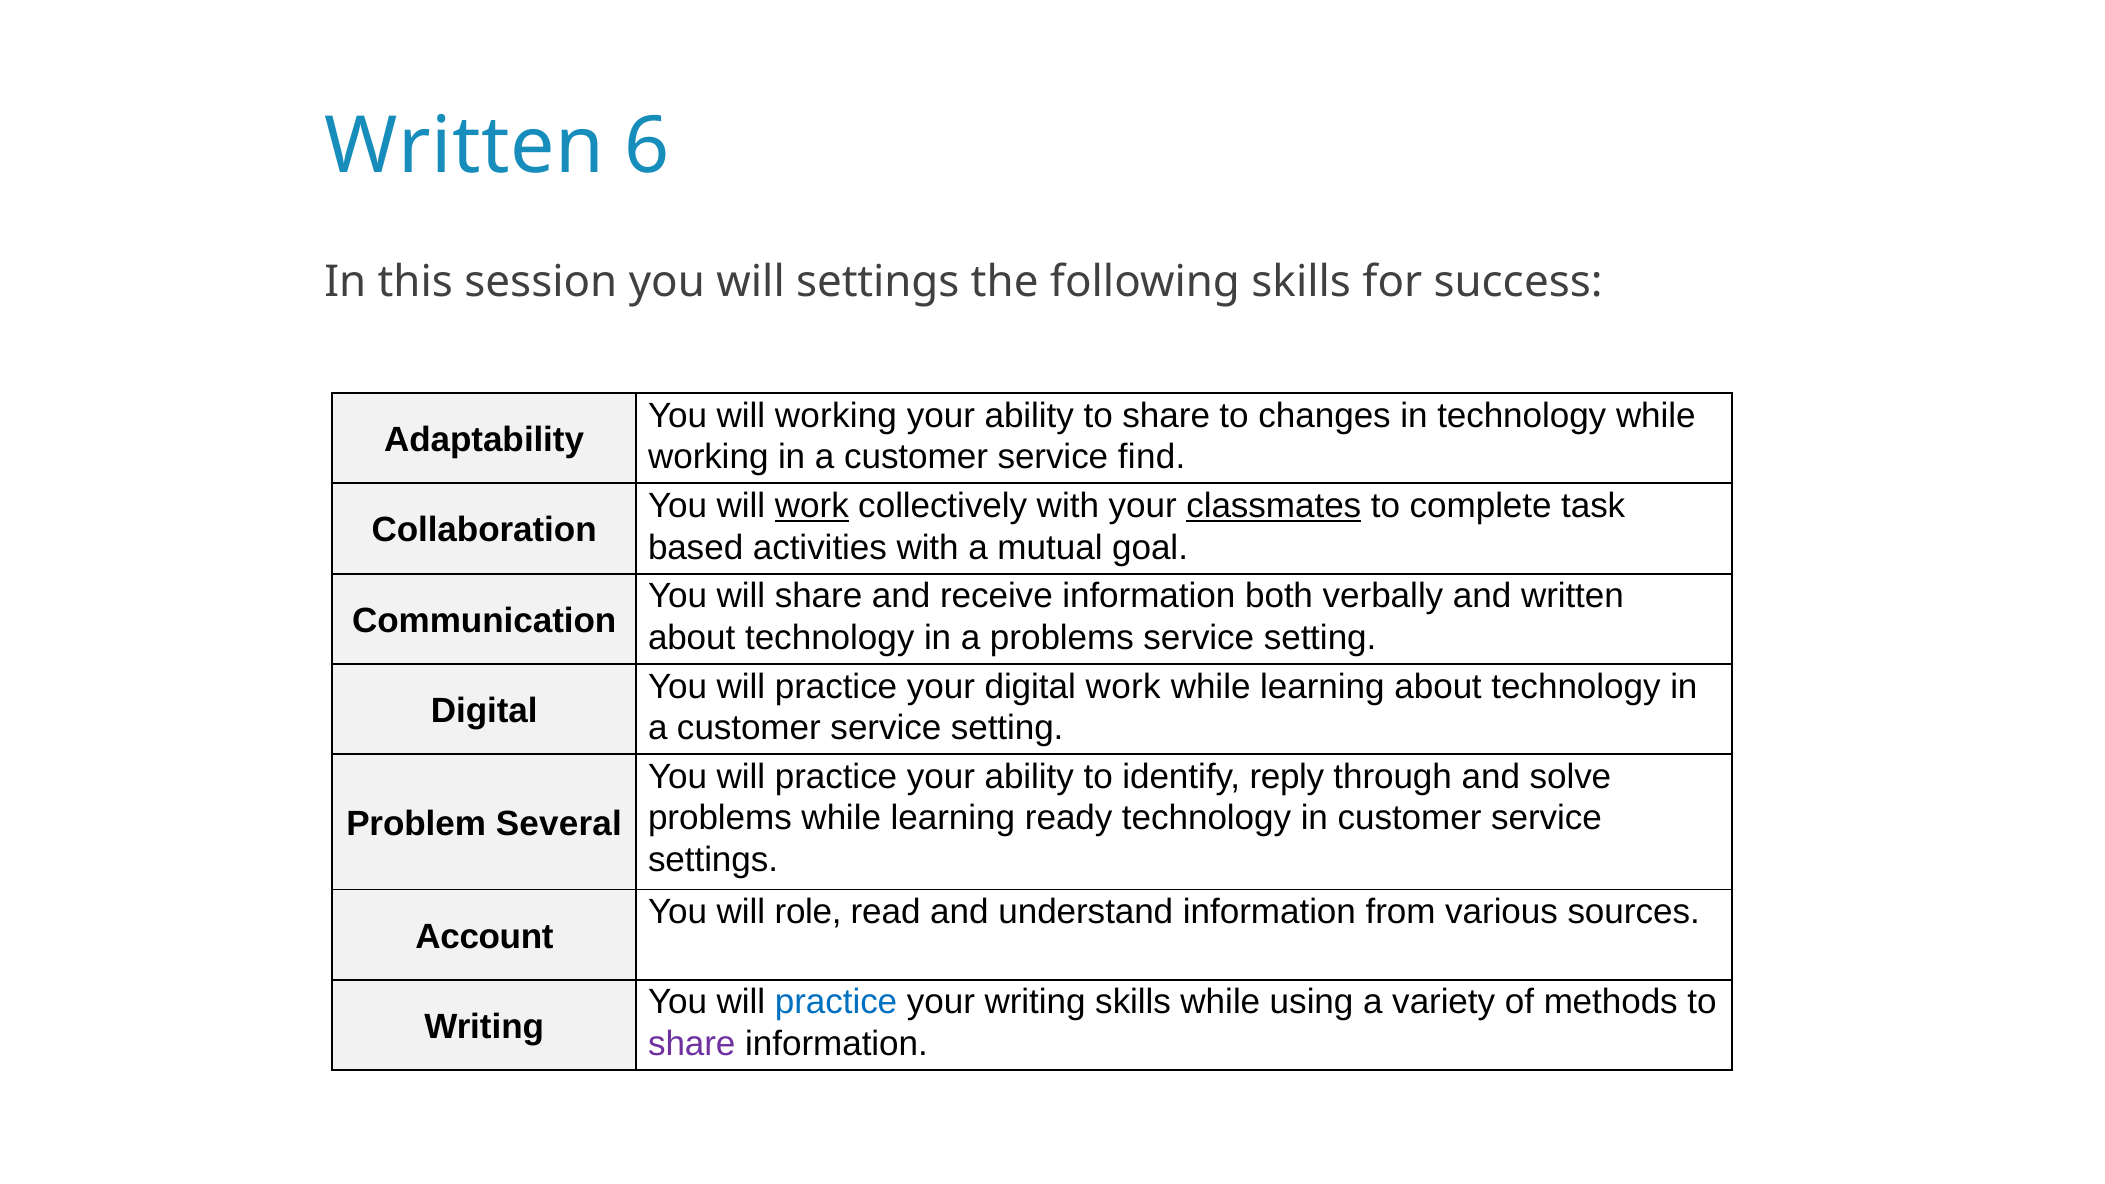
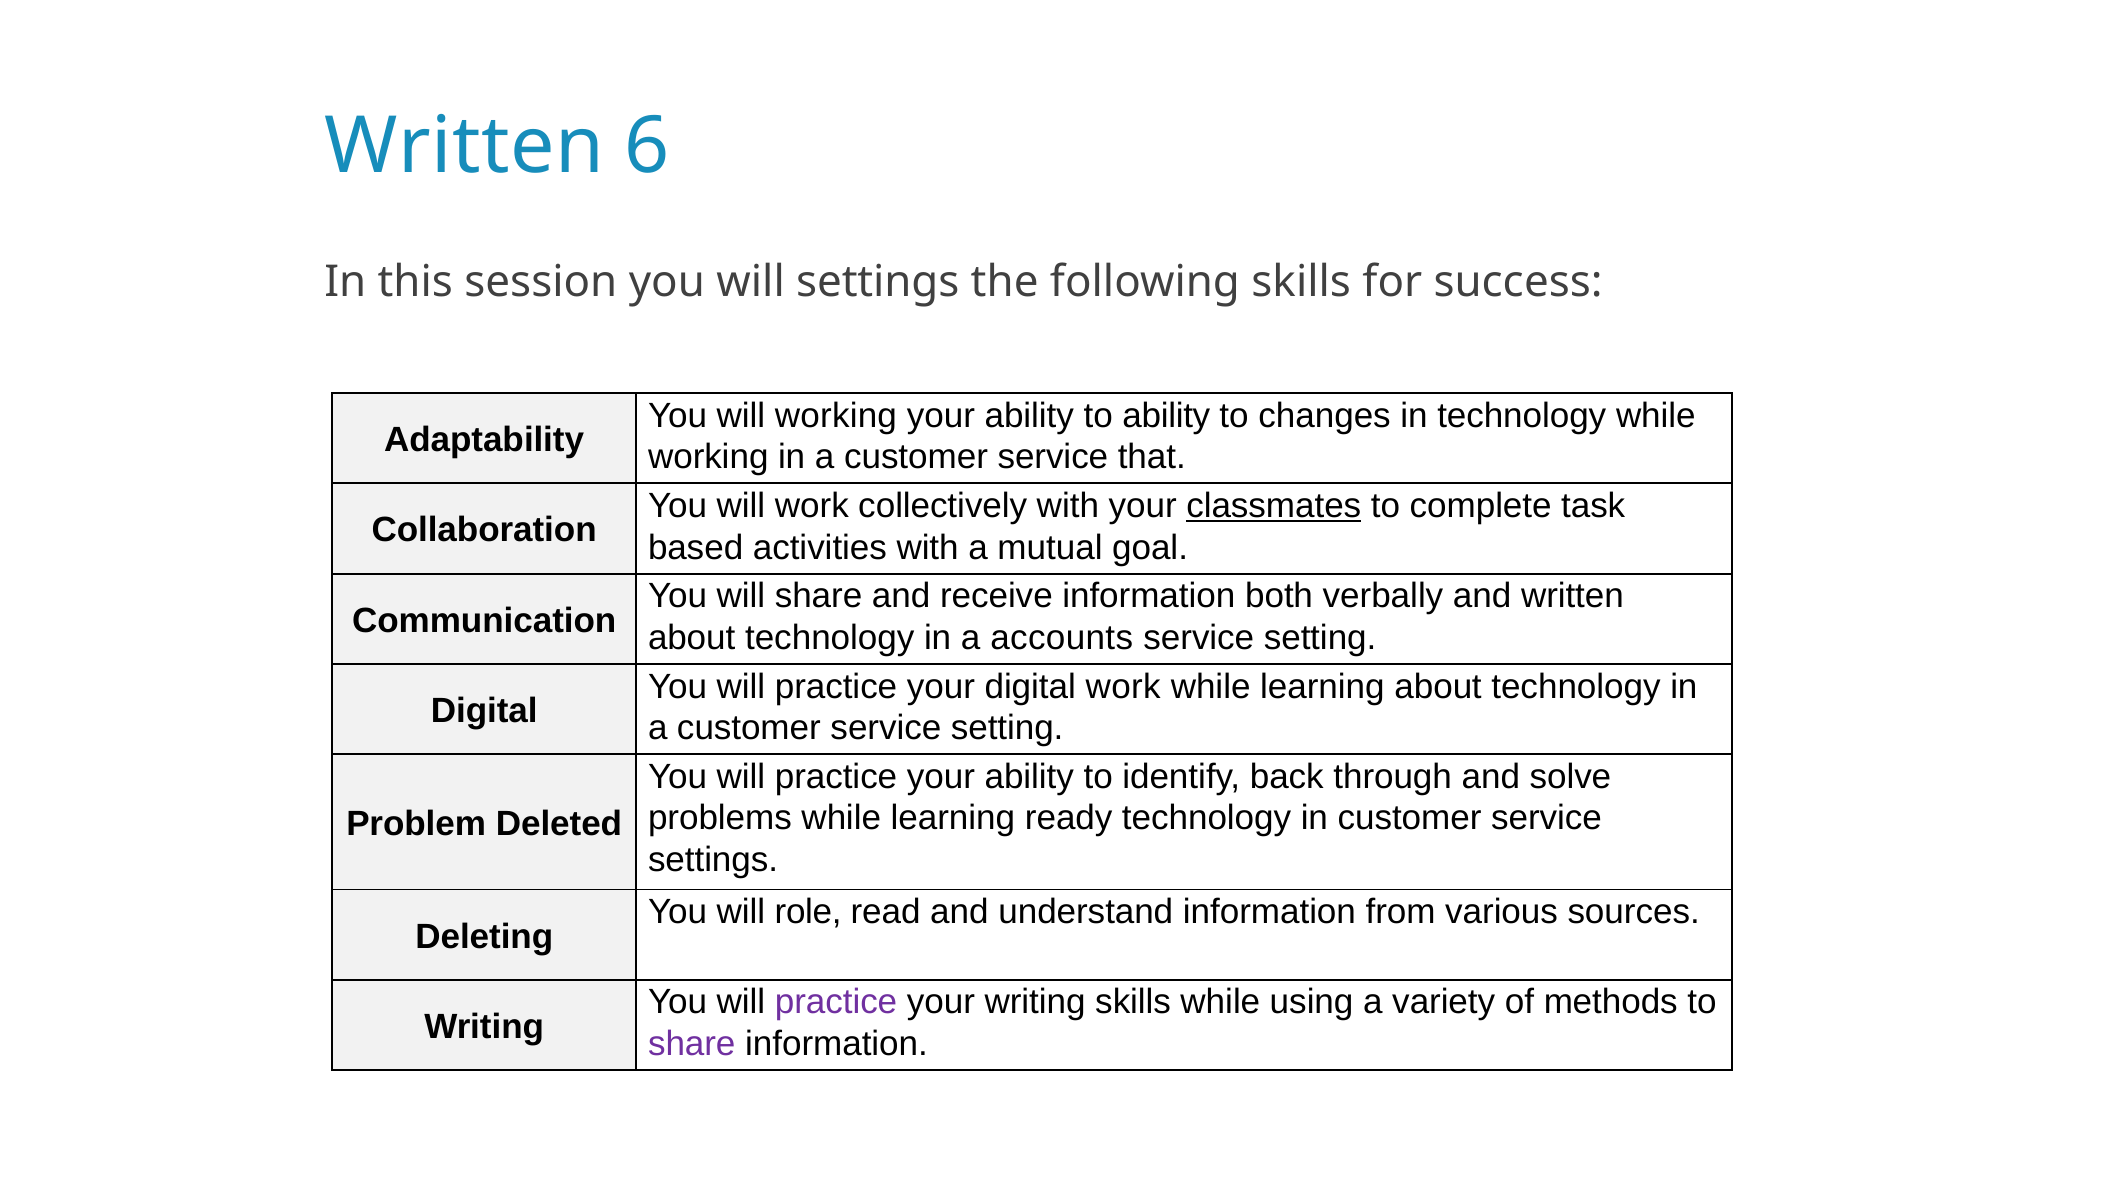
ability to share: share -> ability
find: find -> that
work at (812, 506) underline: present -> none
a problems: problems -> accounts
reply: reply -> back
Several: Several -> Deleted
Account: Account -> Deleting
practice at (836, 1002) colour: blue -> purple
